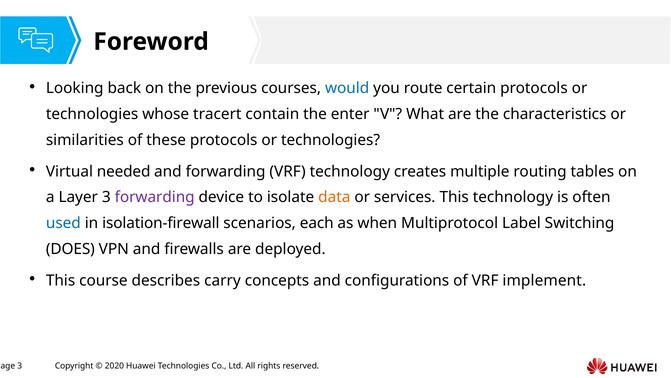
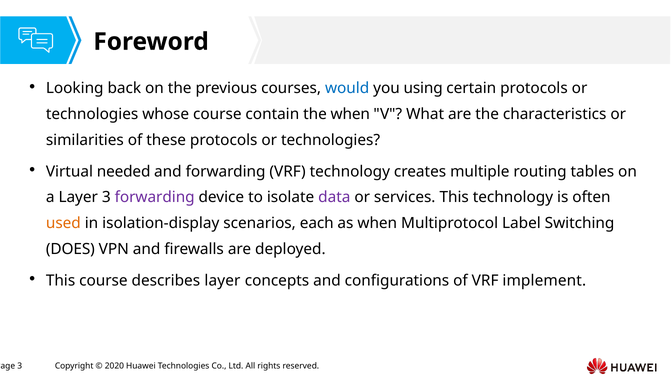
route: route -> using
whose tracert: tracert -> course
the enter: enter -> when
data colour: orange -> purple
used colour: blue -> orange
isolation-firewall: isolation-firewall -> isolation-display
describes carry: carry -> layer
